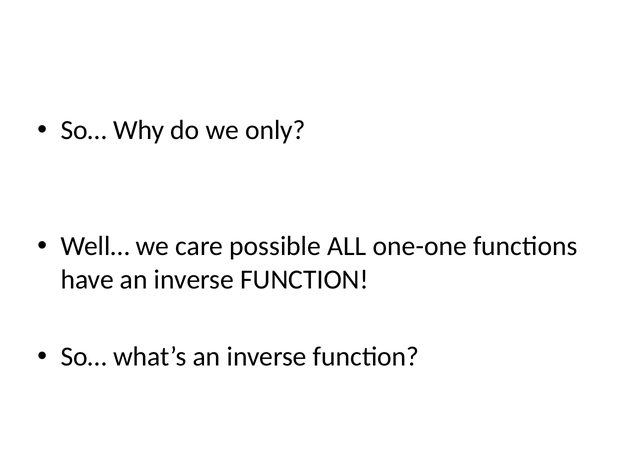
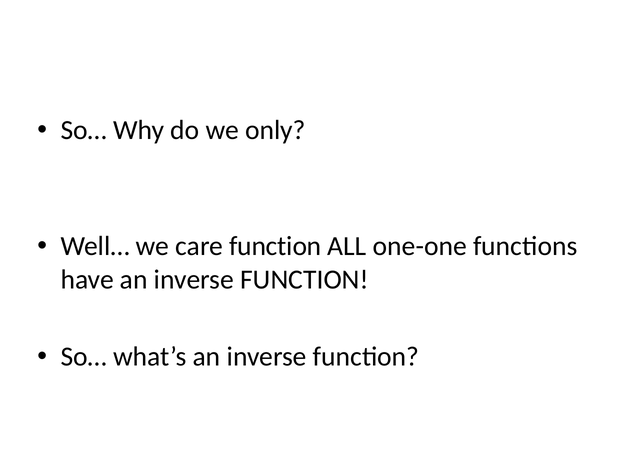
care possible: possible -> function
